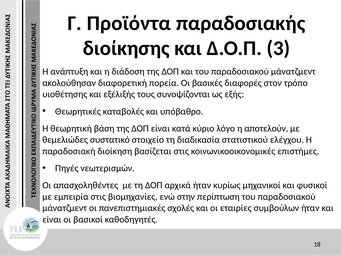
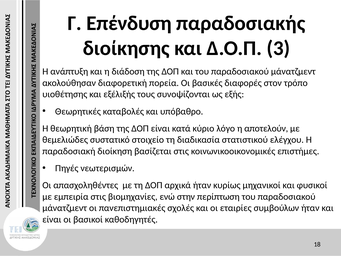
Προϊόντα: Προϊόντα -> Επένδυση
